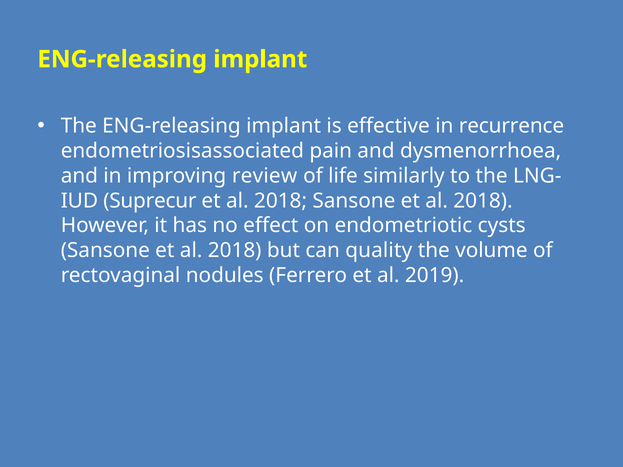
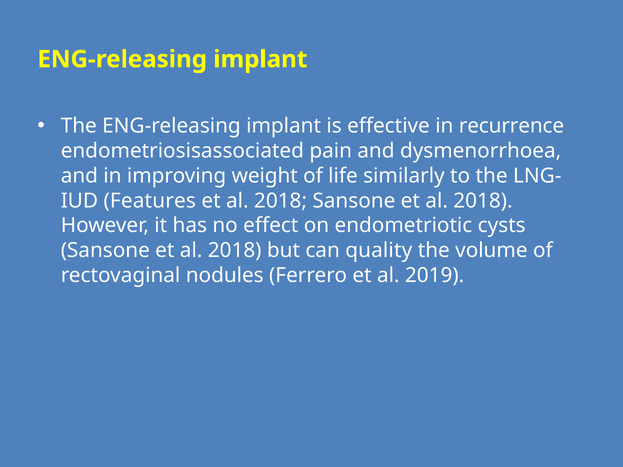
review: review -> weight
Suprecur: Suprecur -> Features
